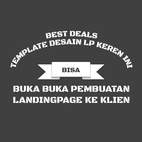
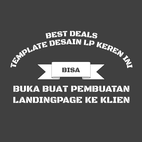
BUKA BUKA: BUKA -> BUAT
